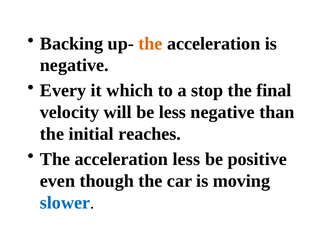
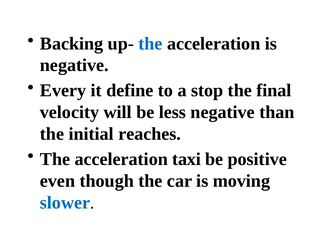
the at (150, 44) colour: orange -> blue
which: which -> define
acceleration less: less -> taxi
